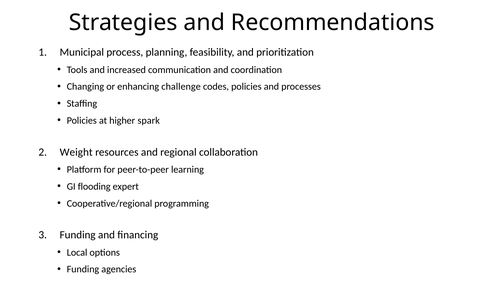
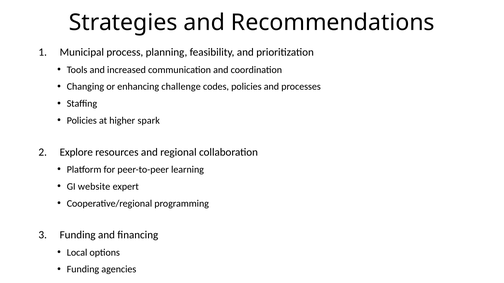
Weight: Weight -> Explore
flooding: flooding -> website
